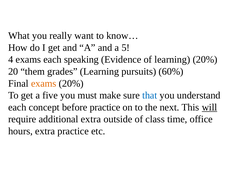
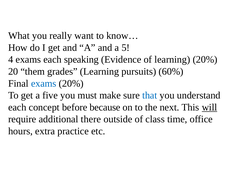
exams at (44, 83) colour: orange -> blue
before practice: practice -> because
additional extra: extra -> there
